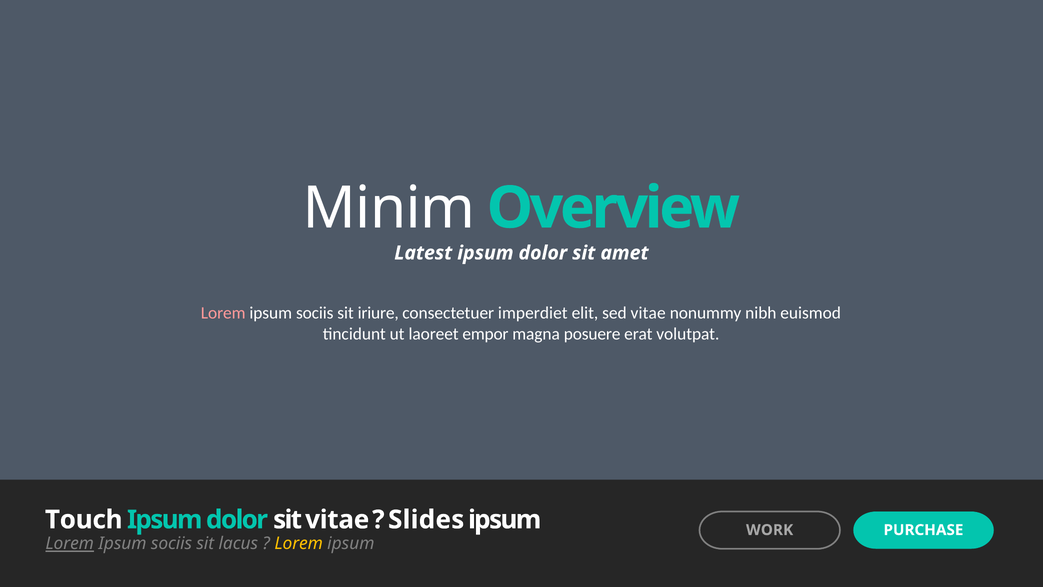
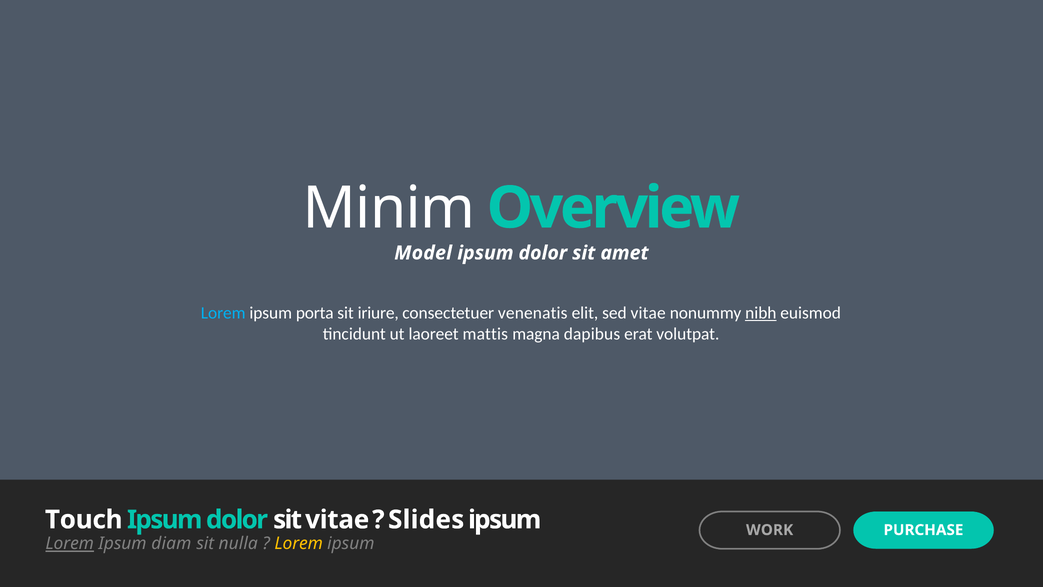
Latest: Latest -> Model
Lorem at (223, 313) colour: pink -> light blue
sociis at (315, 313): sociis -> porta
imperdiet: imperdiet -> venenatis
nibh underline: none -> present
empor: empor -> mattis
posuere: posuere -> dapibus
sociis at (172, 543): sociis -> diam
lacus: lacus -> nulla
